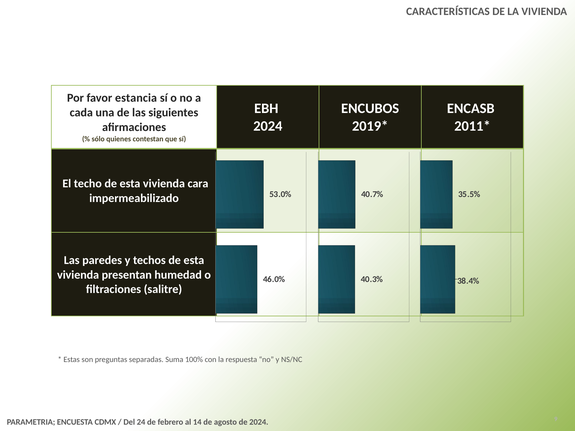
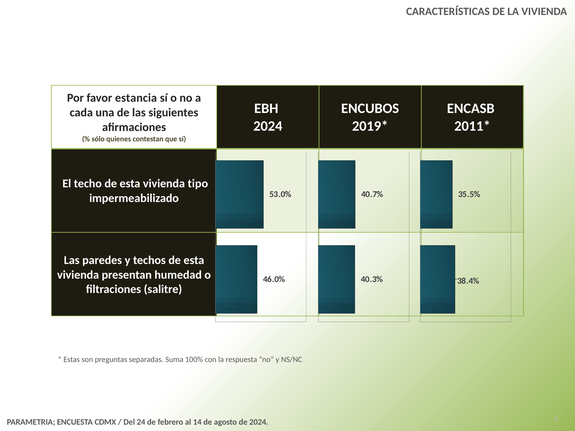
cara: cara -> tipo
